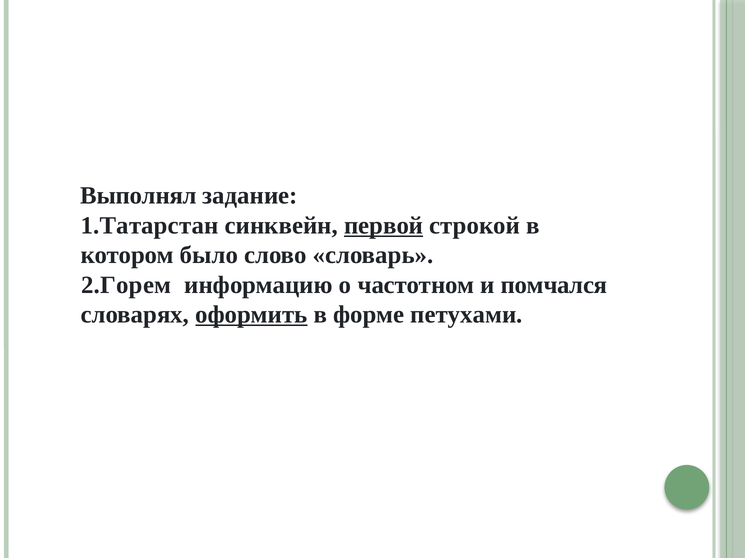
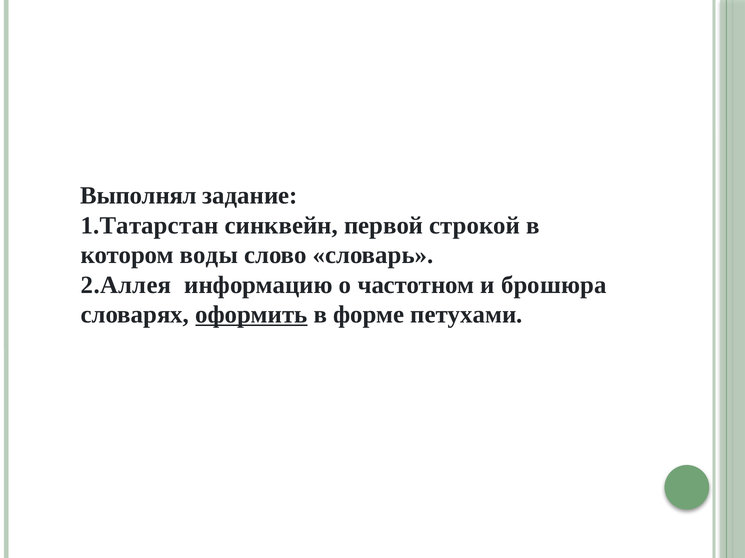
первой underline: present -> none
было: было -> воды
2.Горем: 2.Горем -> 2.Аллея
помчался: помчался -> брошюра
